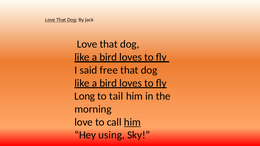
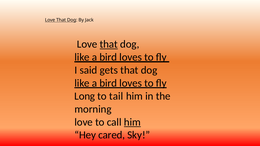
that at (109, 44) underline: none -> present
free: free -> gets
using: using -> cared
